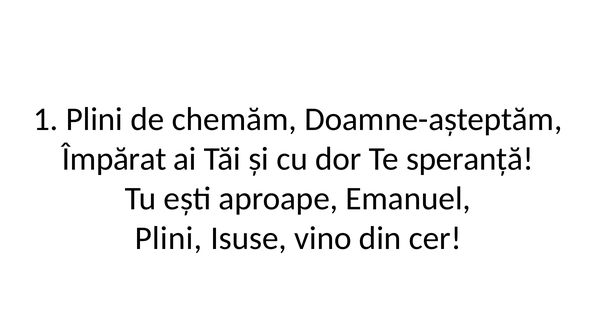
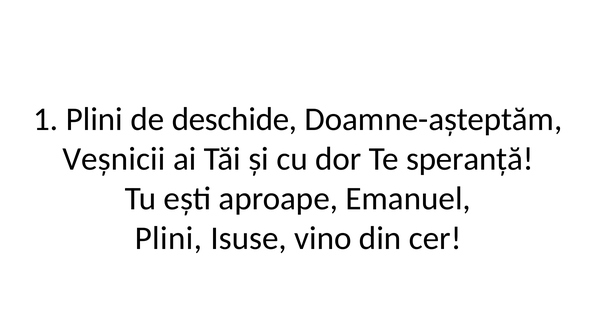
chemăm: chemăm -> deschide
Împărat: Împărat -> Veșnicii
